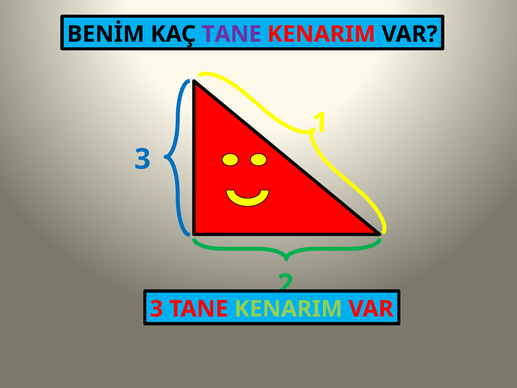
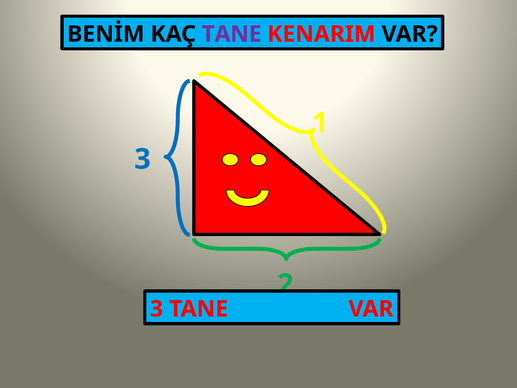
KENARIM at (288, 309) colour: light green -> light blue
